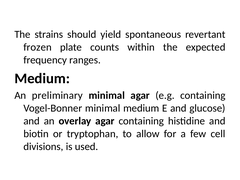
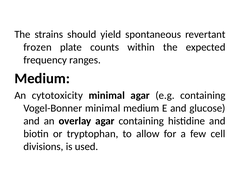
preliminary: preliminary -> cytotoxicity
